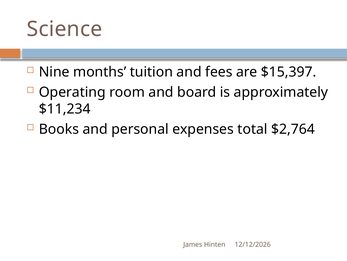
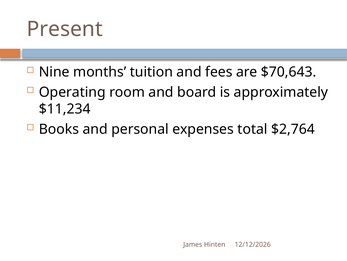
Science: Science -> Present
$15,397: $15,397 -> $70,643
